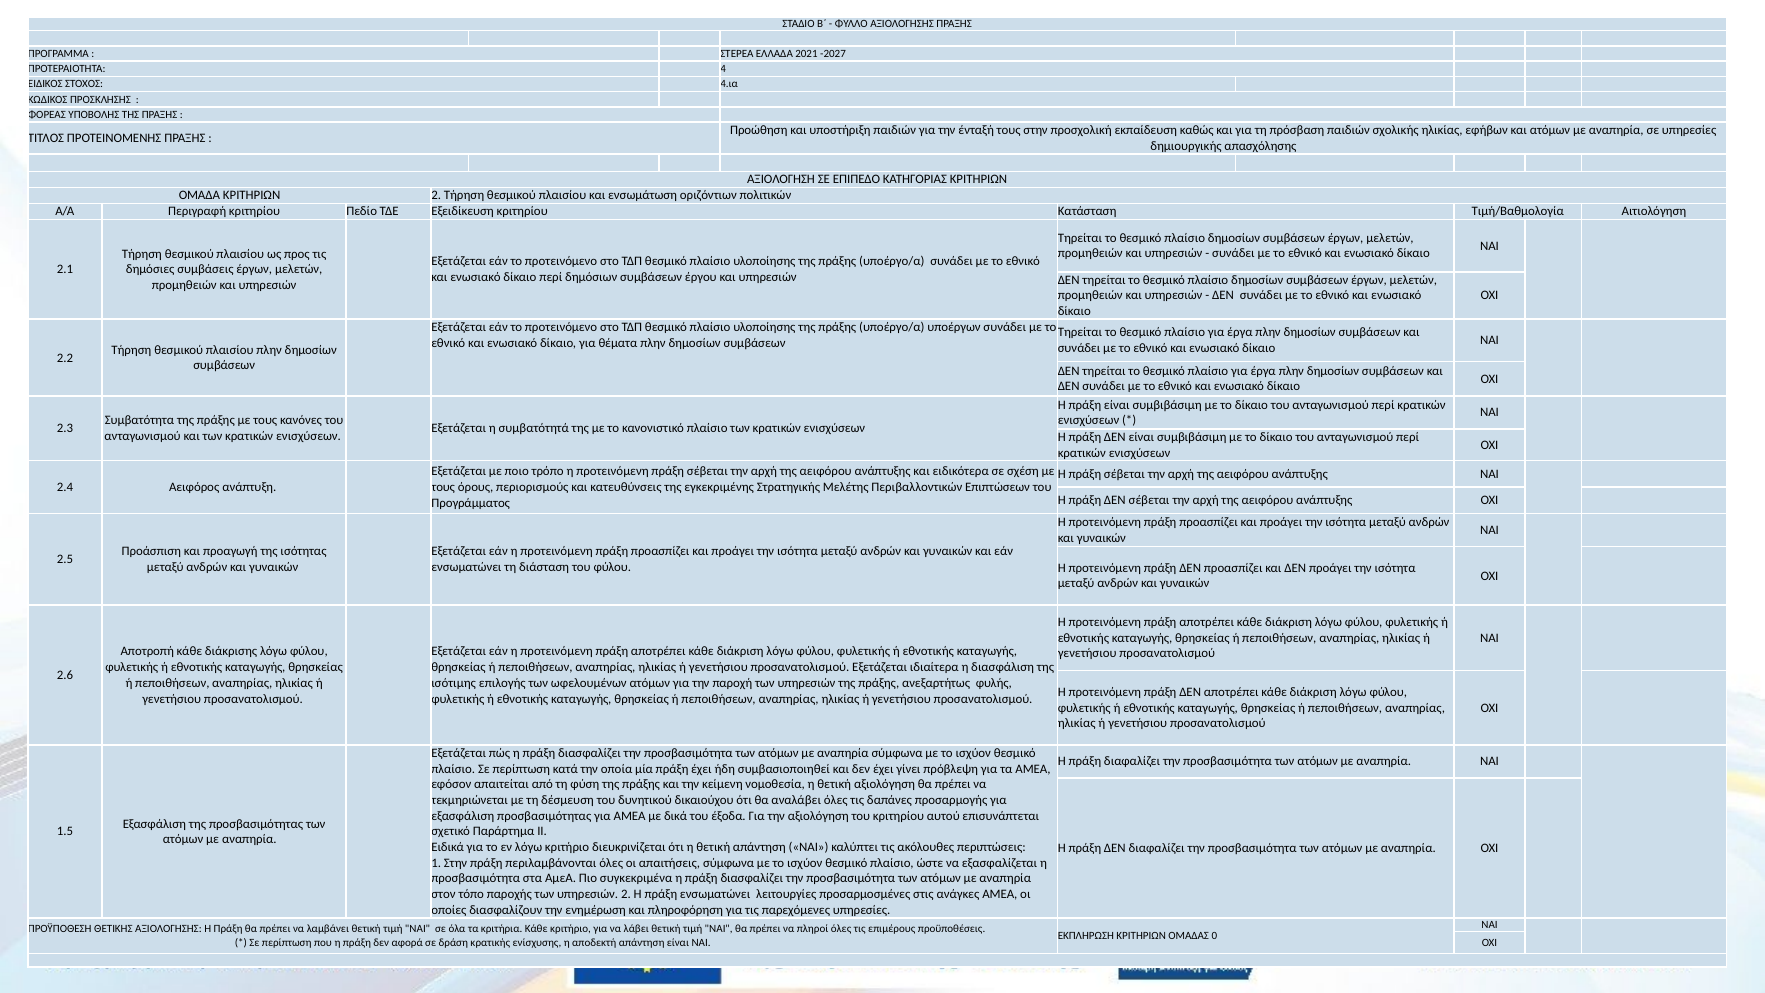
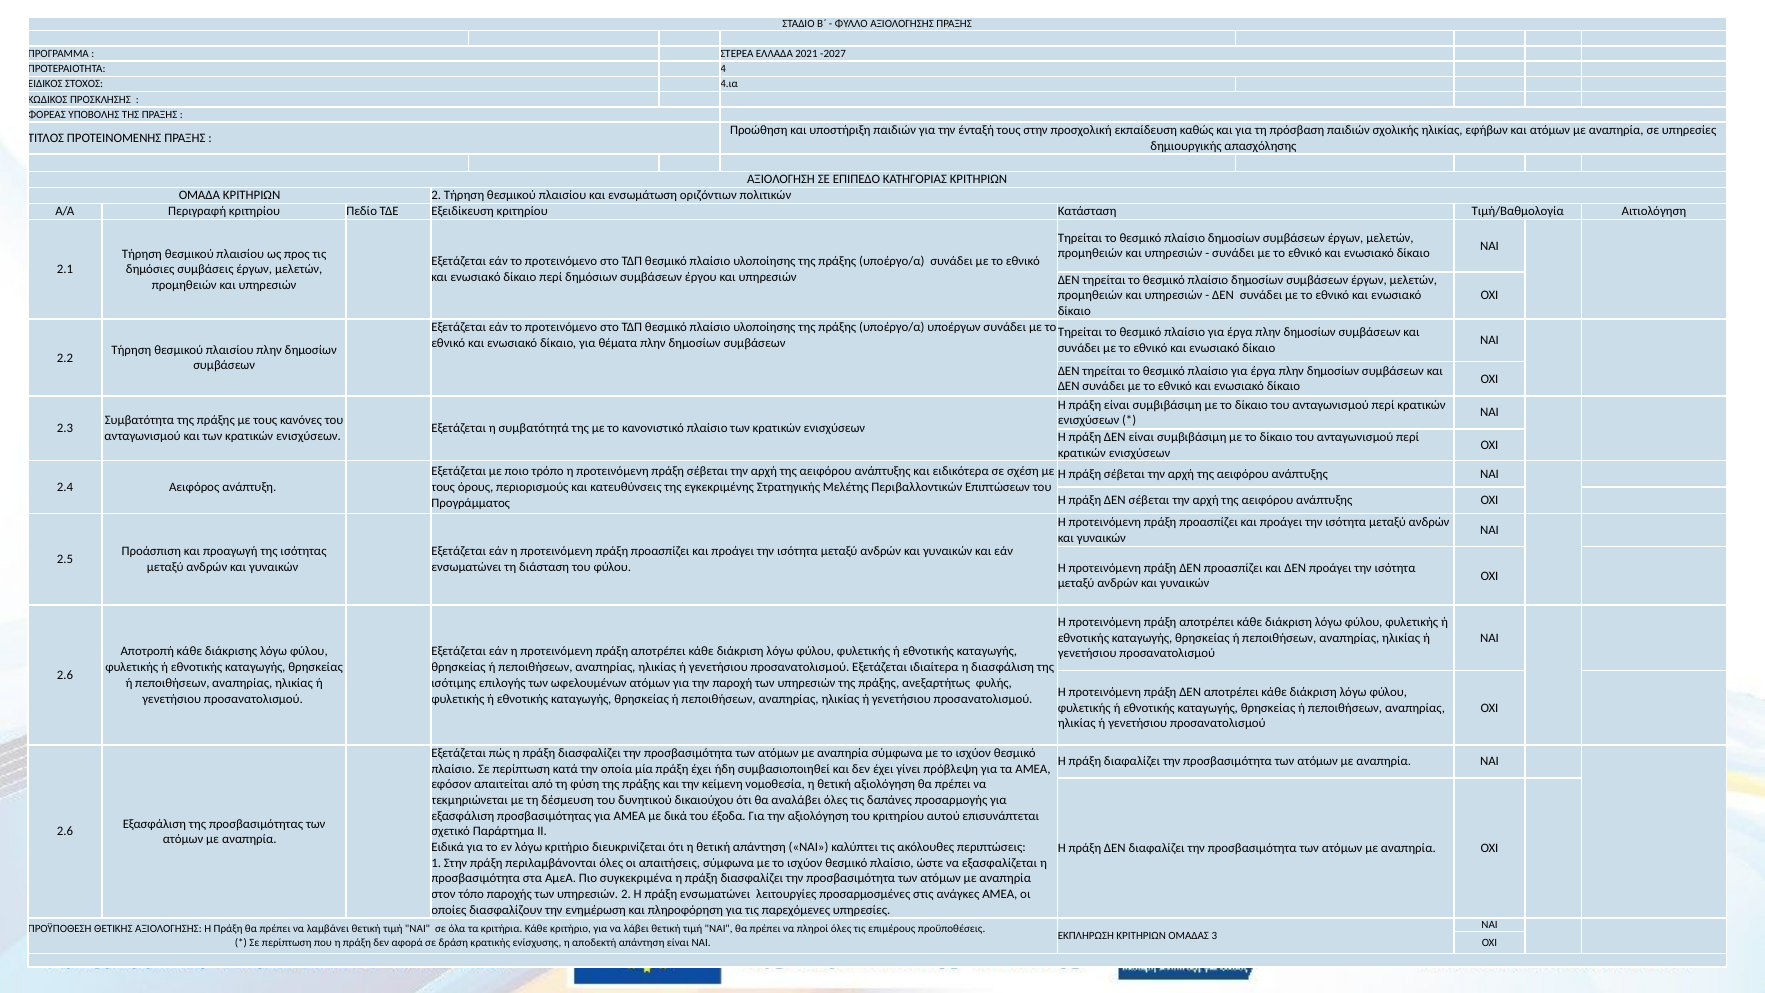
1.5 at (65, 831): 1.5 -> 2.6
0: 0 -> 3
